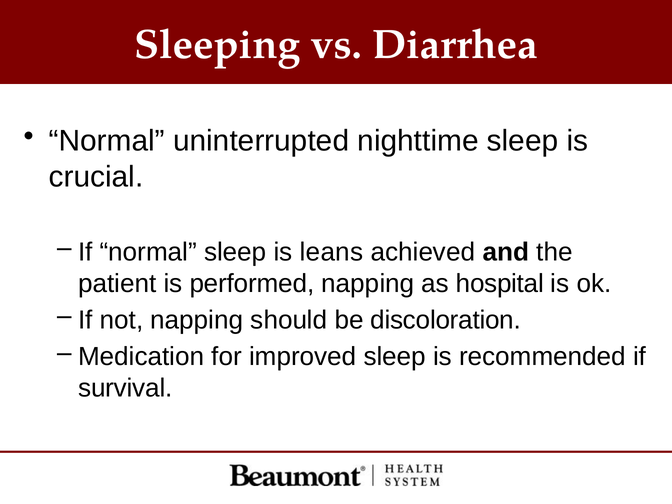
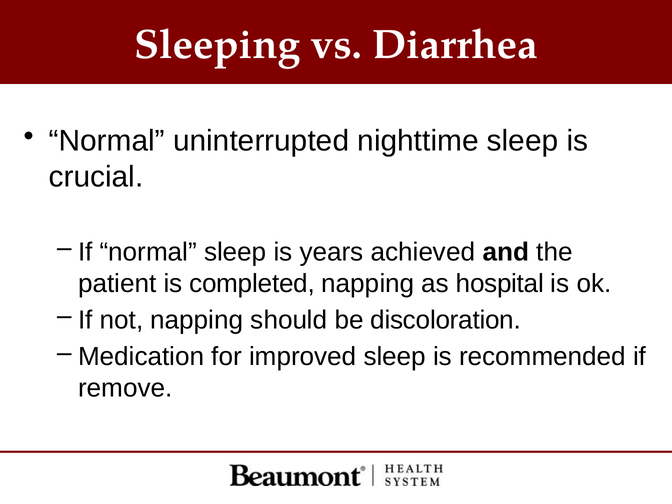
leans: leans -> years
performed: performed -> completed
survival: survival -> remove
